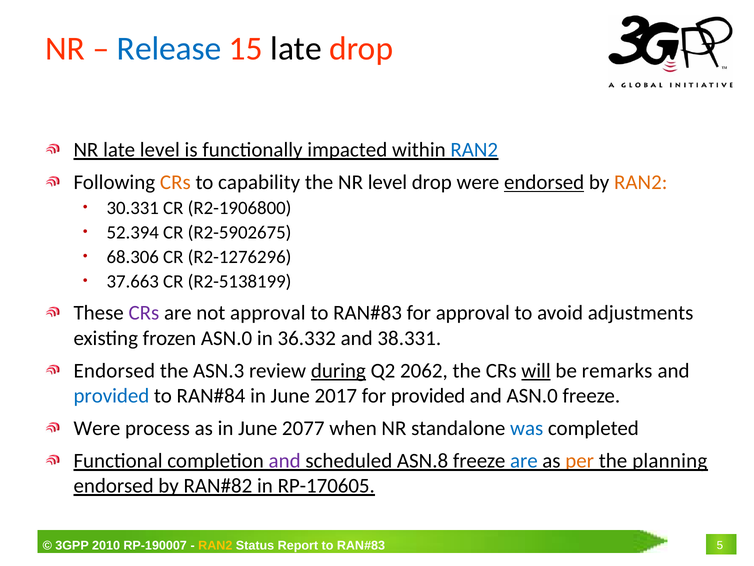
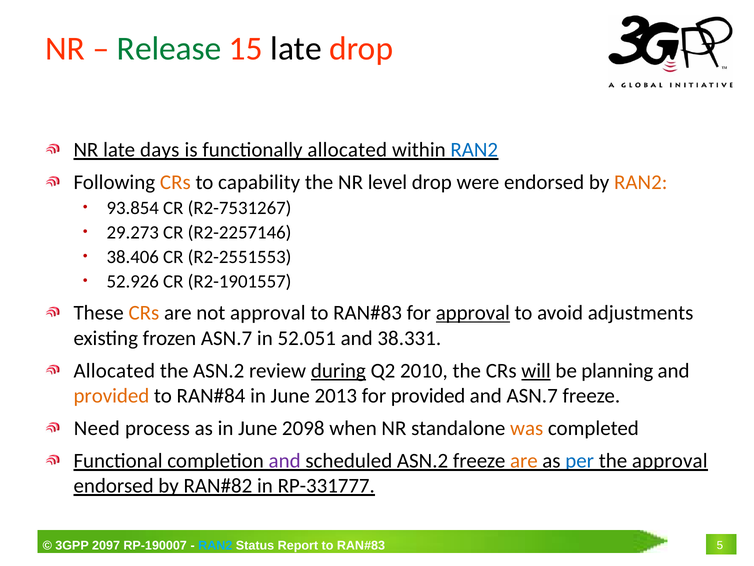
Release colour: blue -> green
late level: level -> days
functionally impacted: impacted -> allocated
endorsed at (544, 182) underline: present -> none
30.331: 30.331 -> 93.854
R2-1906800: R2-1906800 -> R2-7531267
52.394: 52.394 -> 29.273
R2-5902675: R2-5902675 -> R2-2257146
68.306: 68.306 -> 38.406
R2-1276296: R2-1276296 -> R2-2551553
37.663: 37.663 -> 52.926
R2-5138199: R2-5138199 -> R2-1901557
CRs at (144, 313) colour: purple -> orange
approval at (473, 313) underline: none -> present
frozen ASN.0: ASN.0 -> ASN.7
36.332: 36.332 -> 52.051
Endorsed at (114, 370): Endorsed -> Allocated
the ASN.3: ASN.3 -> ASN.2
2062: 2062 -> 2010
remarks: remarks -> planning
provided at (111, 396) colour: blue -> orange
2017: 2017 -> 2013
and ASN.0: ASN.0 -> ASN.7
Were at (97, 428): Were -> Need
2077: 2077 -> 2098
was colour: blue -> orange
scheduled ASN.8: ASN.8 -> ASN.2
are at (524, 461) colour: blue -> orange
per colour: orange -> blue
the planning: planning -> approval
RP-170605: RP-170605 -> RP-331777
2010: 2010 -> 2097
RAN2 at (215, 545) colour: yellow -> light blue
